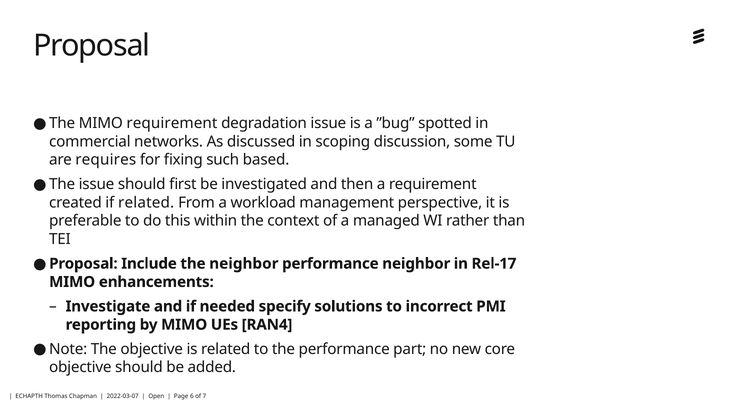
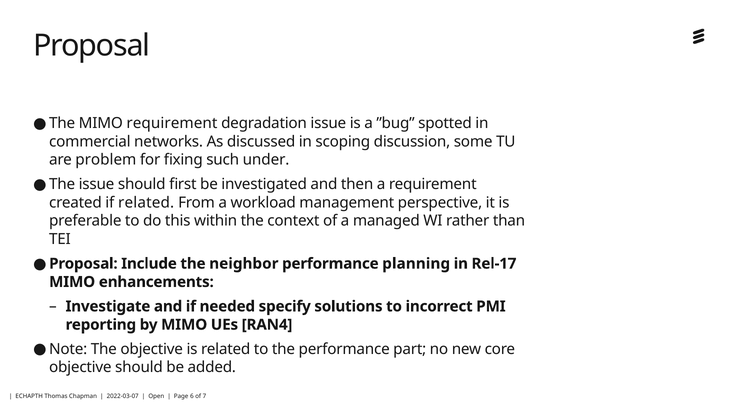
requires: requires -> problem
based: based -> under
performance neighbor: neighbor -> planning
